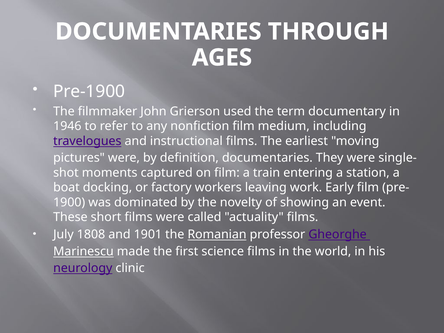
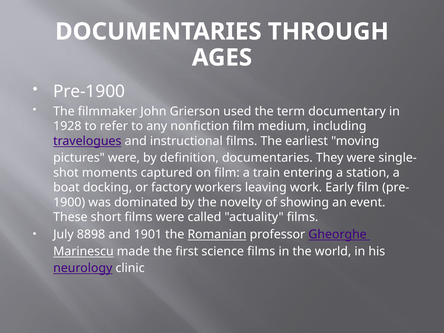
1946: 1946 -> 1928
1808: 1808 -> 8898
